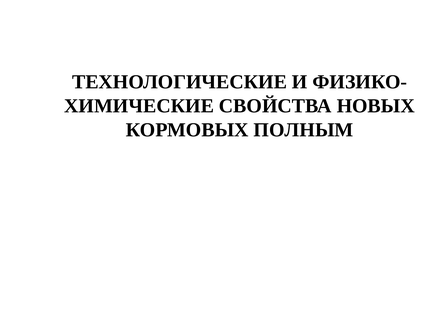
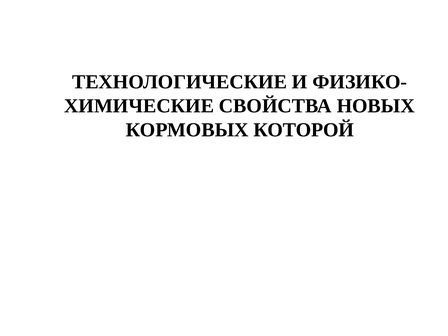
ПОЛНЫМ: ПОЛНЫМ -> КОТОРОЙ
